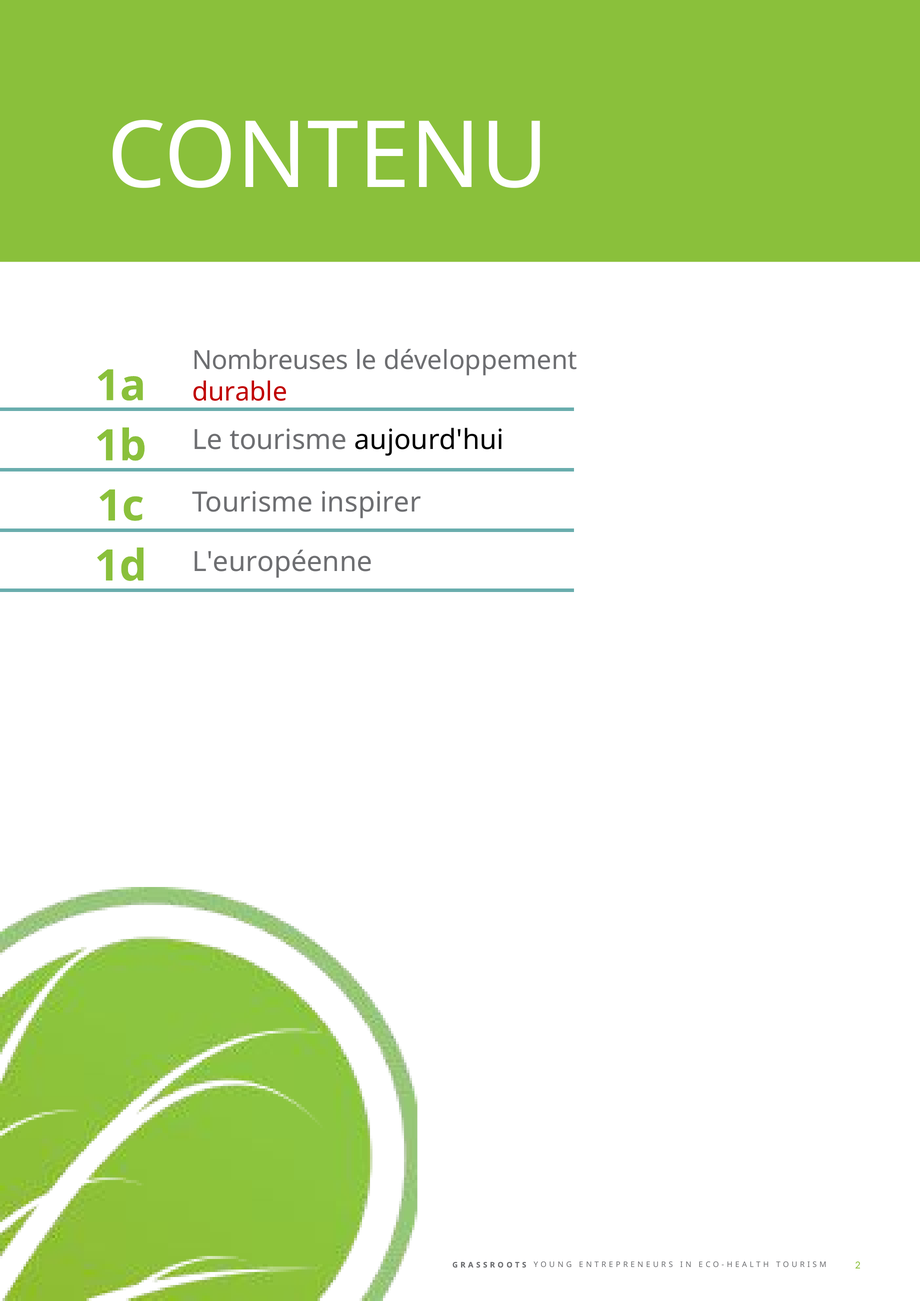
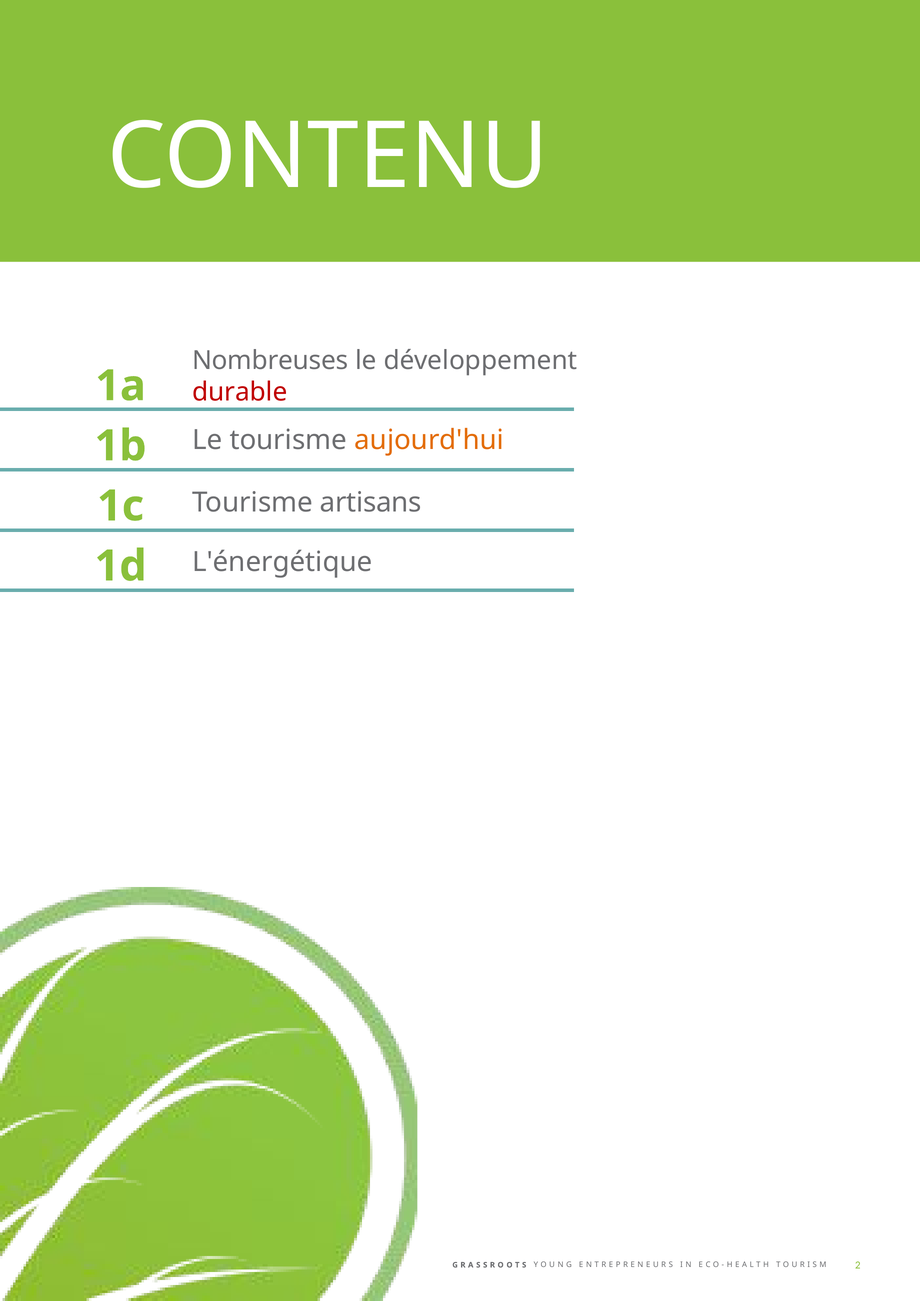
aujourd'hui colour: black -> orange
inspirer: inspirer -> artisans
L'européenne: L'européenne -> L'énergétique
